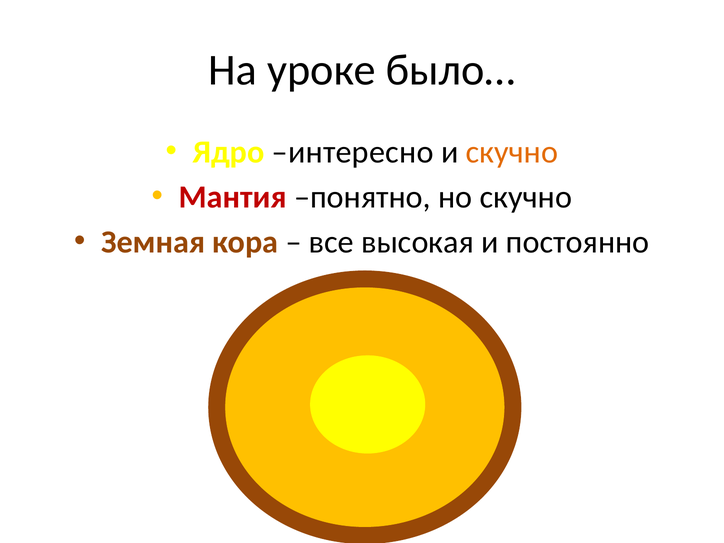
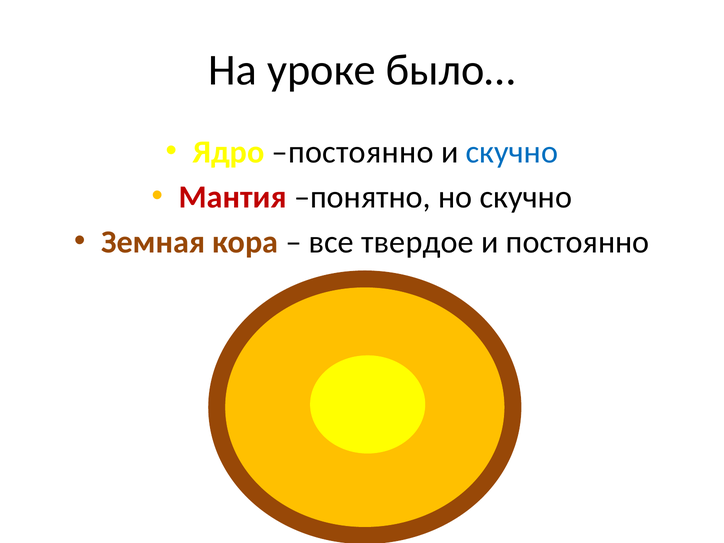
Ядро интересно: интересно -> постоянно
скучно at (512, 152) colour: orange -> blue
высокая: высокая -> твердое
